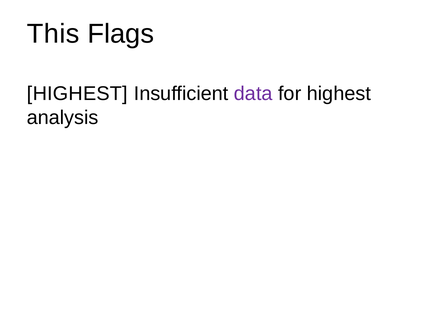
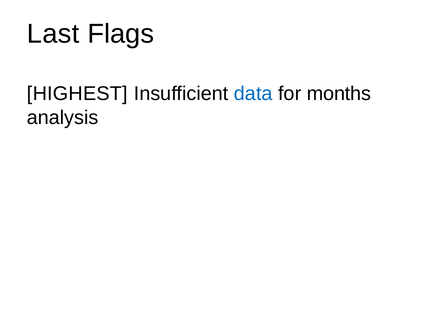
This: This -> Last
data colour: purple -> blue
for highest: highest -> months
